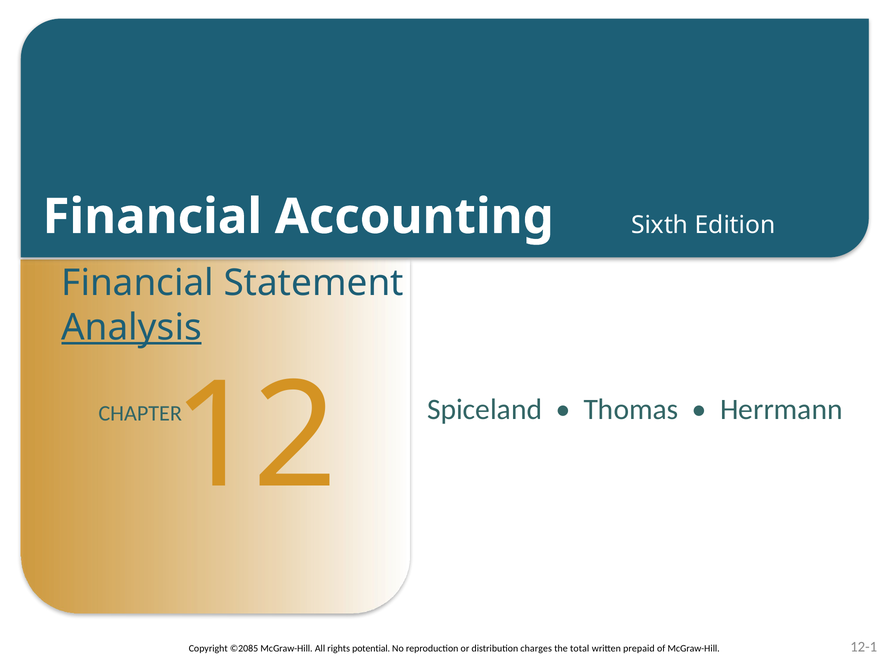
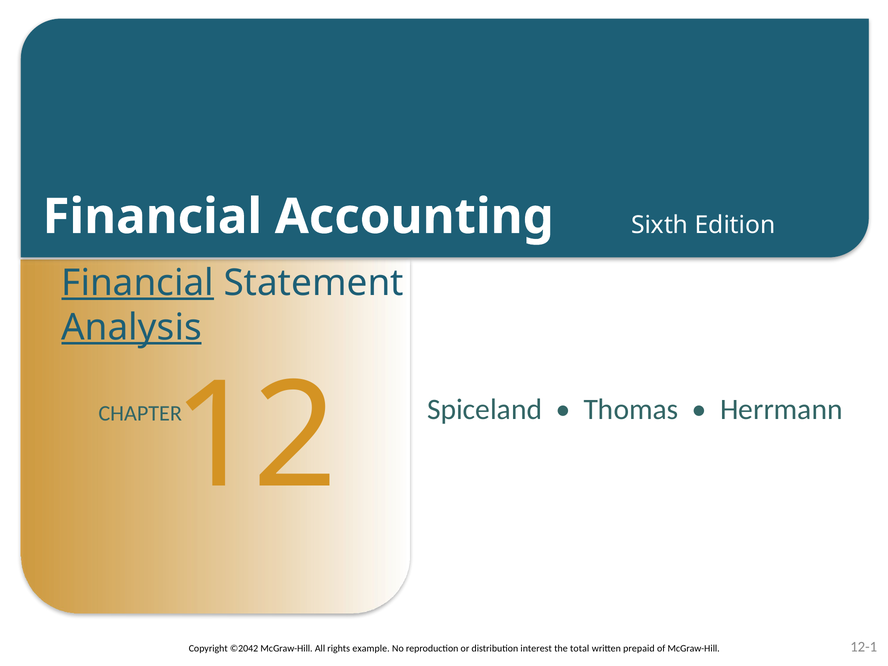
Financial at (138, 283) underline: none -> present
©2085: ©2085 -> ©2042
potential: potential -> example
charges: charges -> interest
